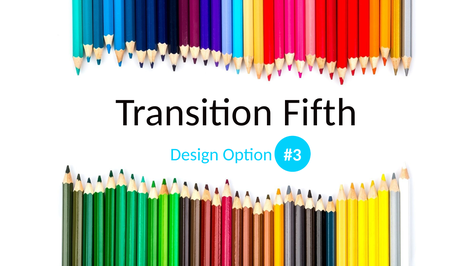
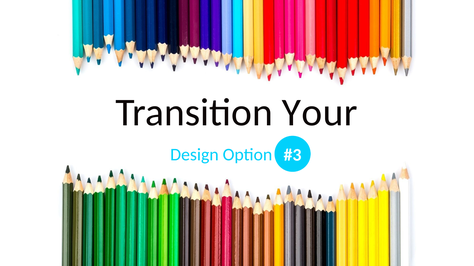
Fifth: Fifth -> Your
